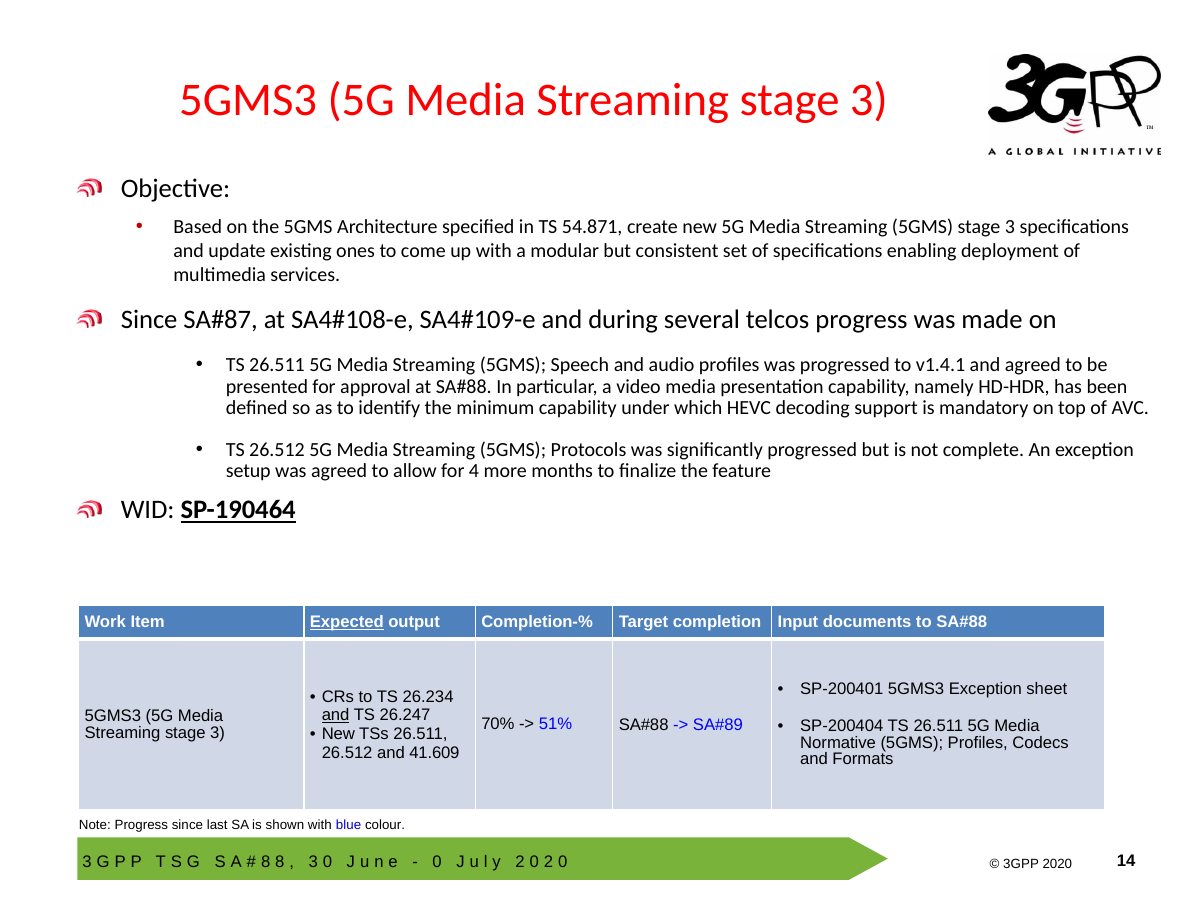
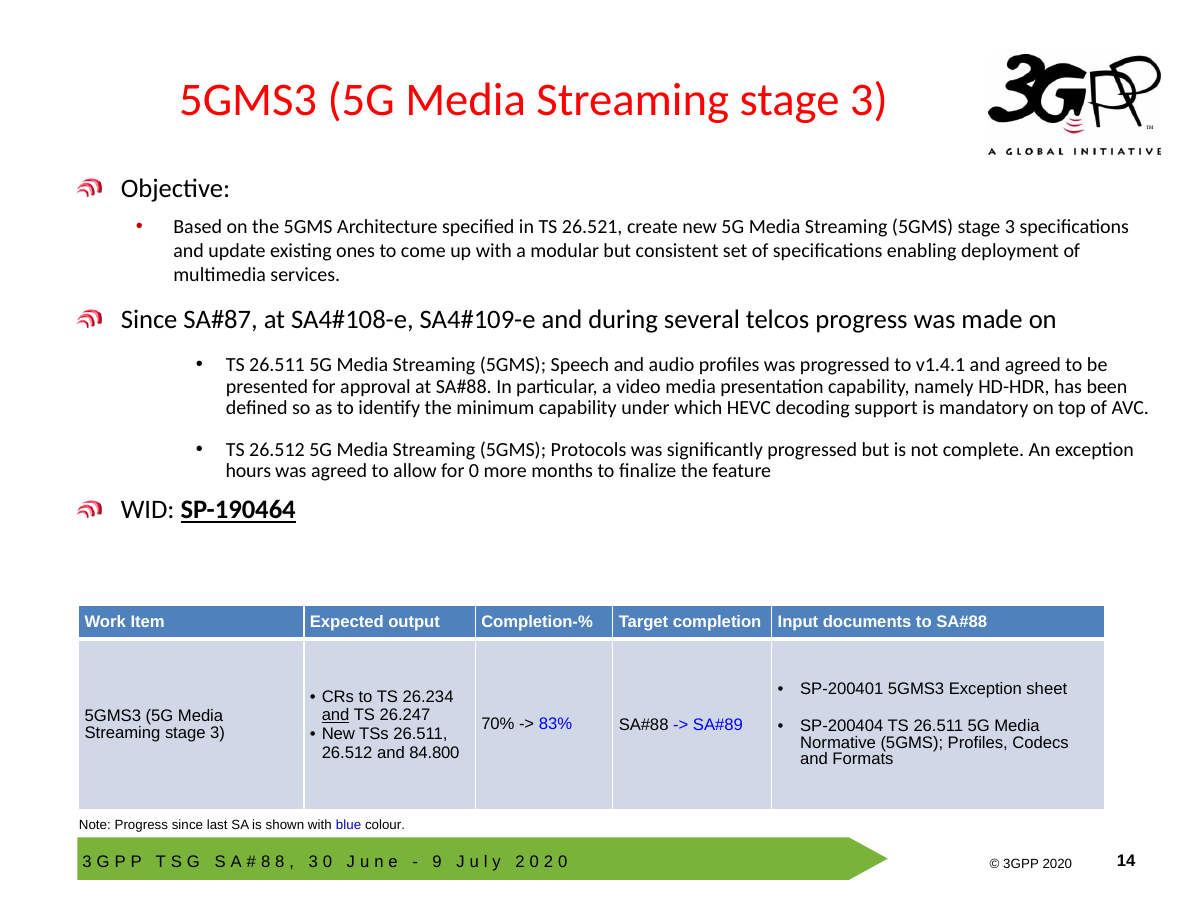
54.871: 54.871 -> 26.521
setup: setup -> hours
for 4: 4 -> 0
Expected underline: present -> none
51%: 51% -> 83%
41.609: 41.609 -> 84.800
0 at (437, 861): 0 -> 9
